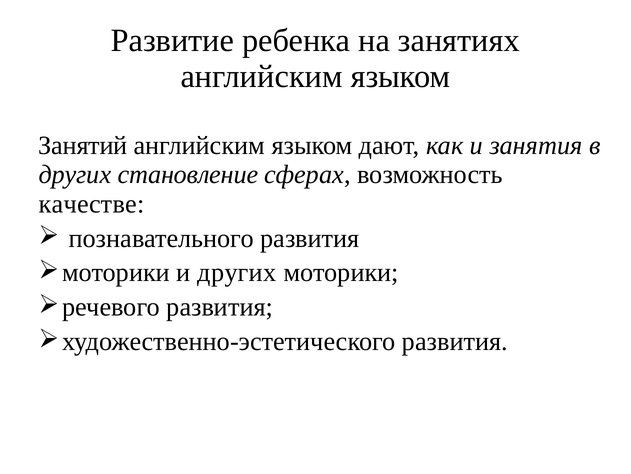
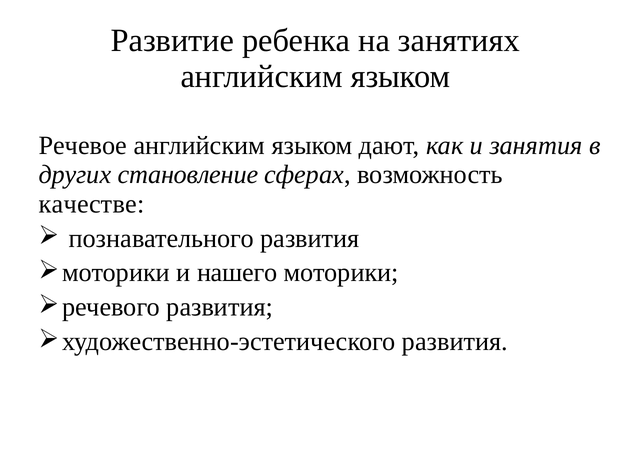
Занятий: Занятий -> Речевое
и других: других -> нашего
